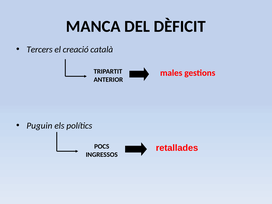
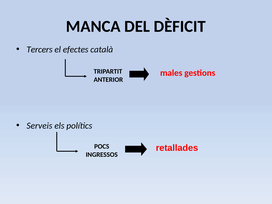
creació: creació -> efectes
Puguin: Puguin -> Serveis
